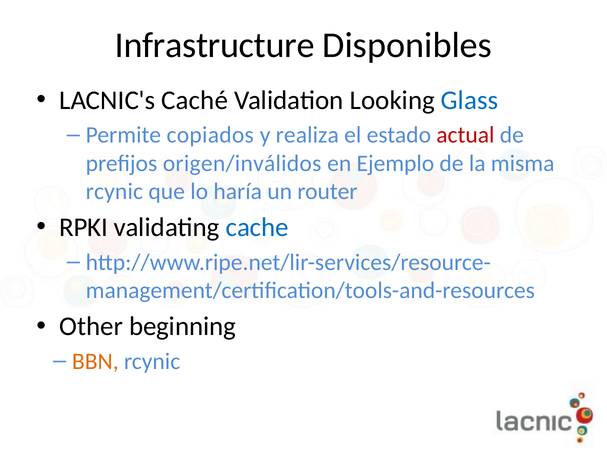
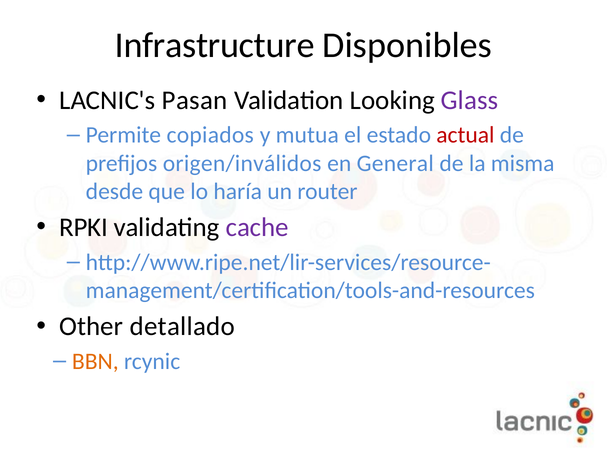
Caché: Caché -> Pasan
Glass colour: blue -> purple
realiza: realiza -> mutua
Ejemplo: Ejemplo -> General
rcynic at (114, 192): rcynic -> desde
cache colour: blue -> purple
beginning: beginning -> detallado
